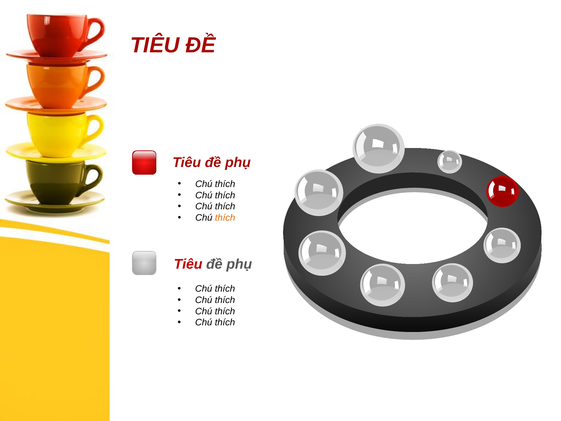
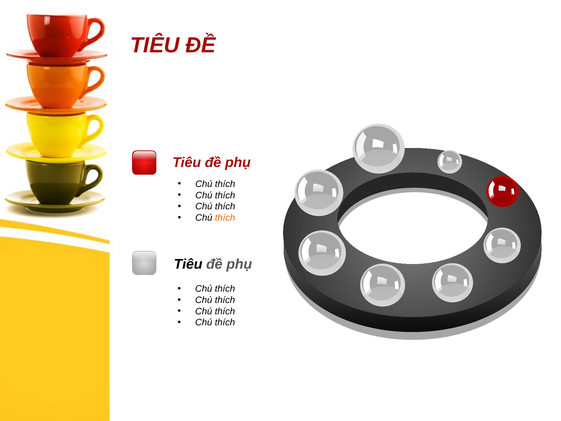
Tiêu at (188, 264) colour: red -> black
